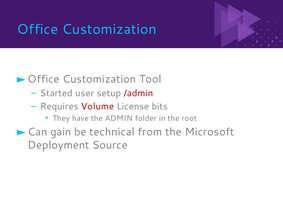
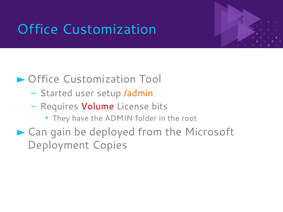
/admin colour: red -> orange
technical: technical -> deployed
Source: Source -> Copies
